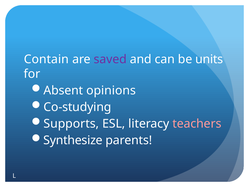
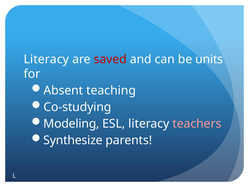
Contain at (46, 59): Contain -> Literacy
saved colour: purple -> red
opinions: opinions -> teaching
Supports: Supports -> Modeling
